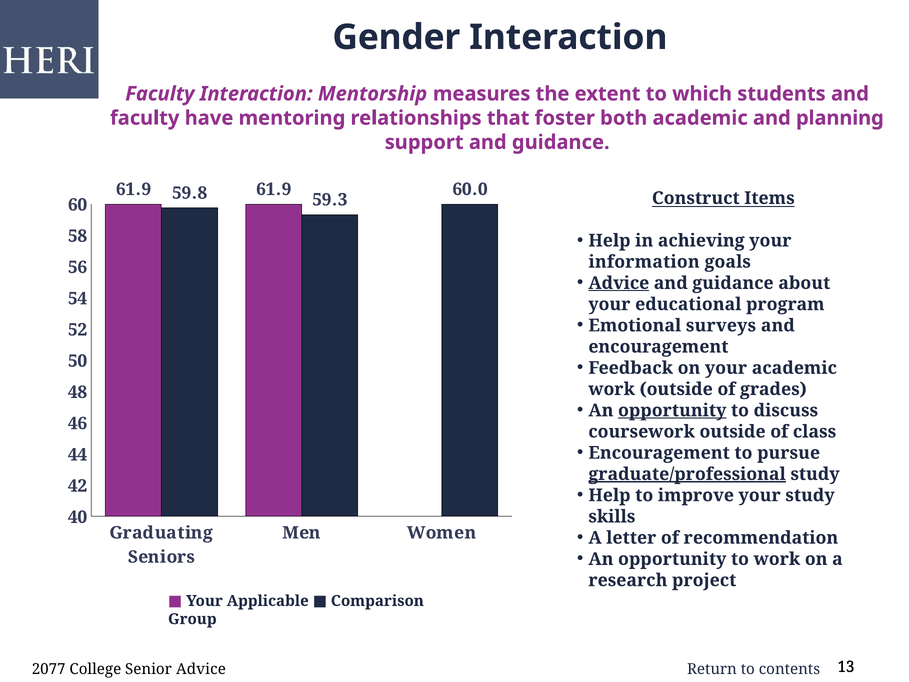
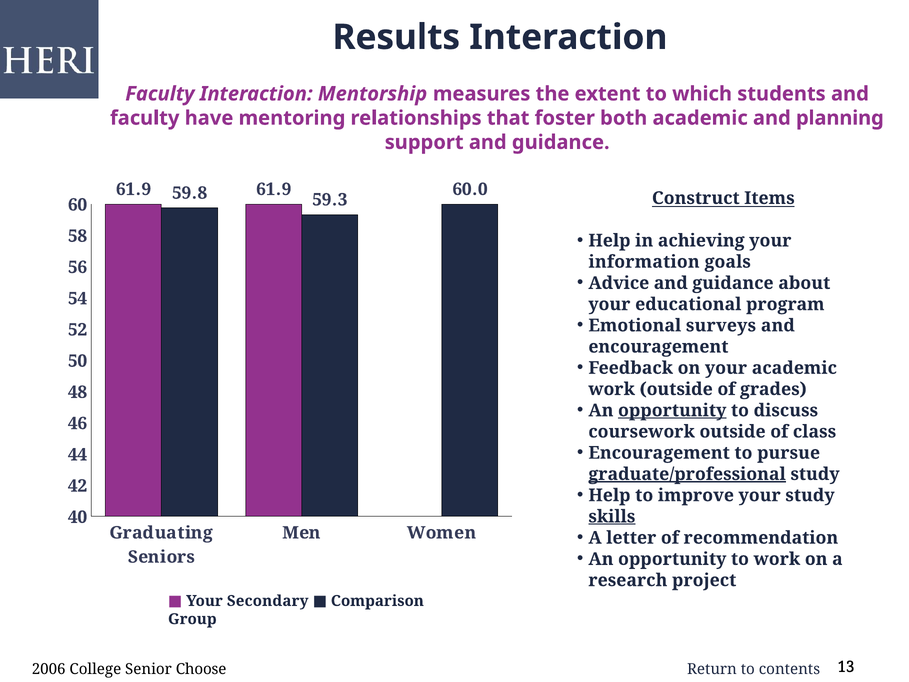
Gender: Gender -> Results
Advice at (619, 283) underline: present -> none
skills underline: none -> present
Applicable: Applicable -> Secondary
2077: 2077 -> 2006
Senior Advice: Advice -> Choose
